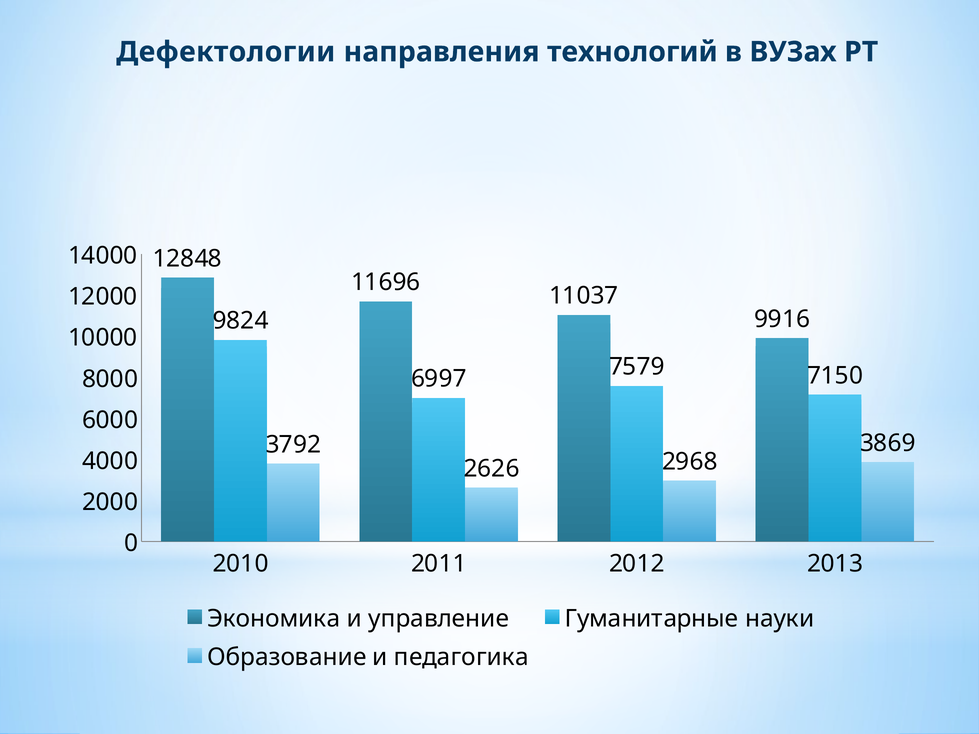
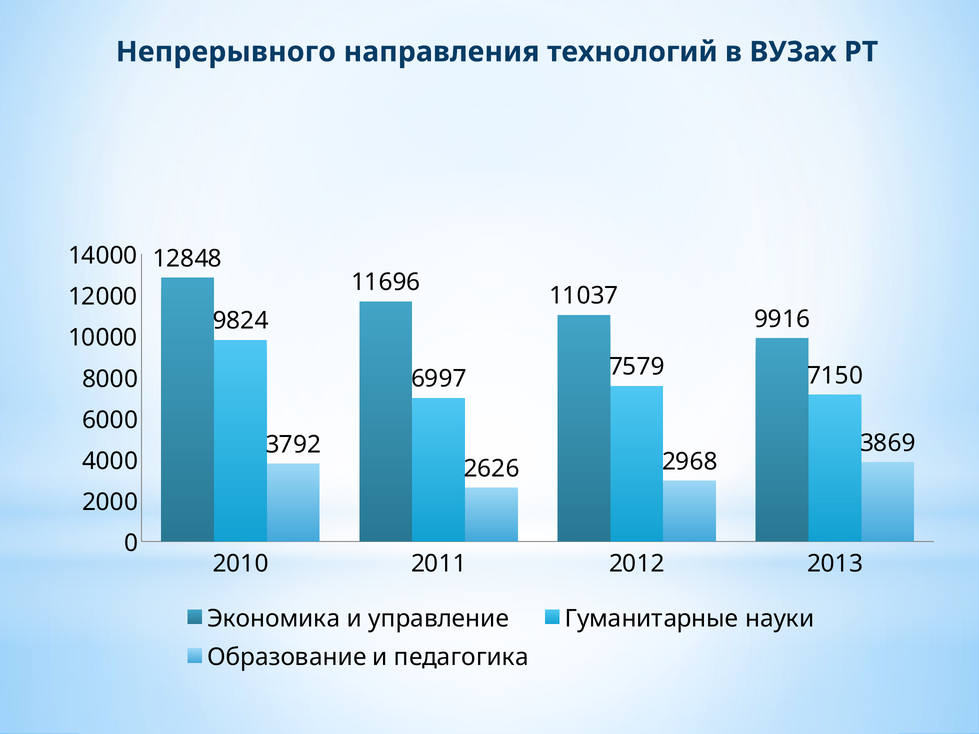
Дефектологии: Дефектологии -> Непрерывного
